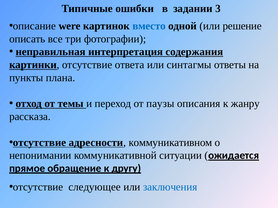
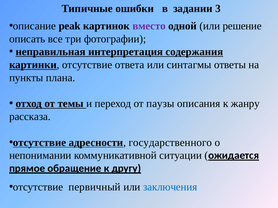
were: were -> peak
вместо colour: blue -> purple
коммуникативном: коммуникативном -> государственного
следующее: следующее -> первичный
